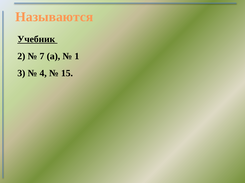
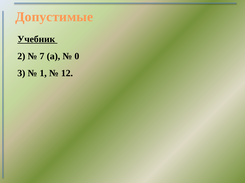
Называются: Называются -> Допустимые
1: 1 -> 0
4: 4 -> 1
15: 15 -> 12
